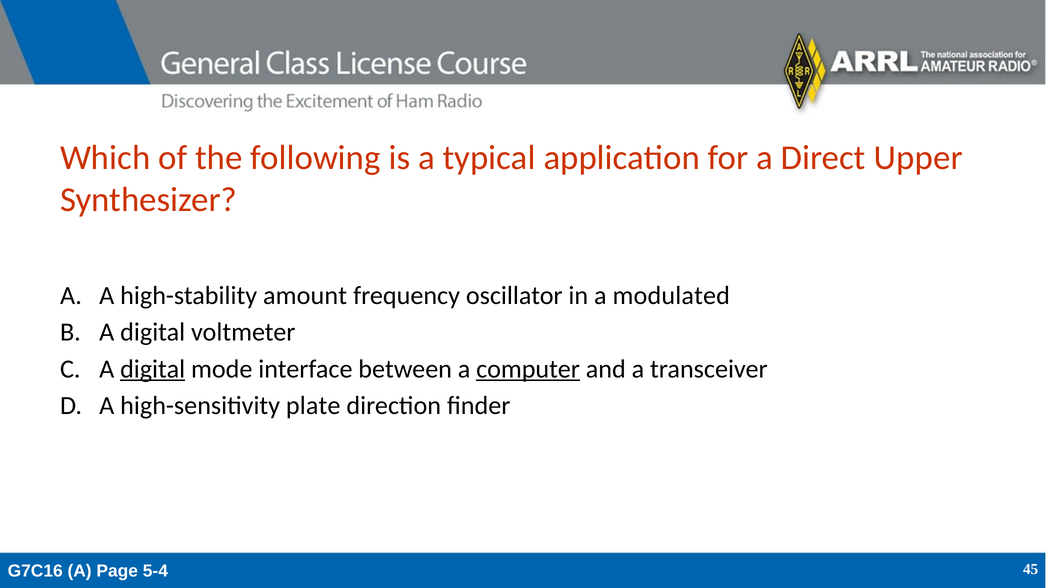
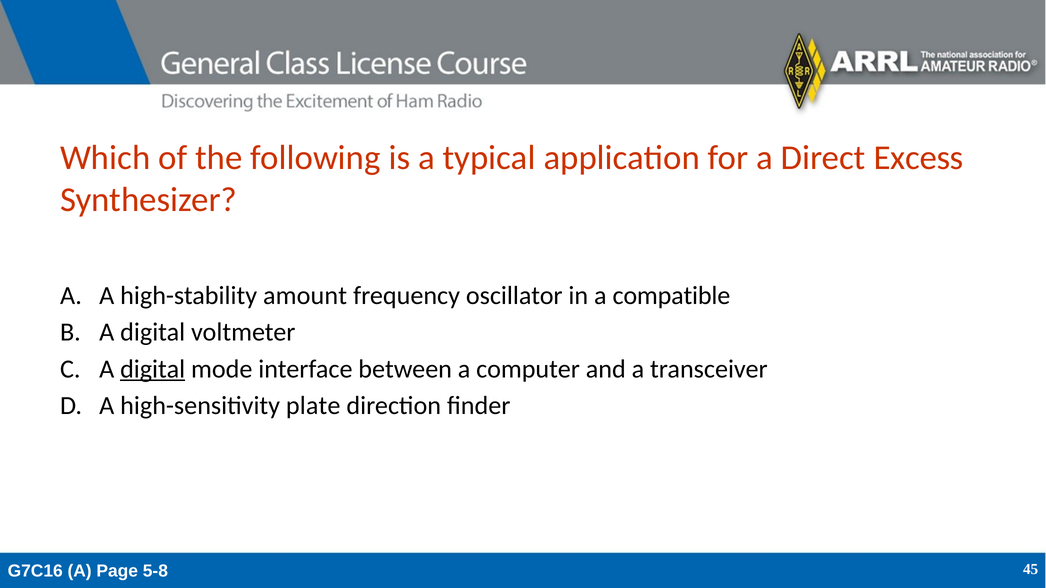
Upper: Upper -> Excess
modulated: modulated -> compatible
computer underline: present -> none
5-4: 5-4 -> 5-8
